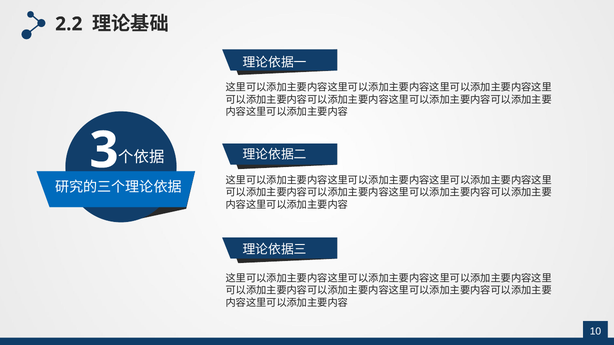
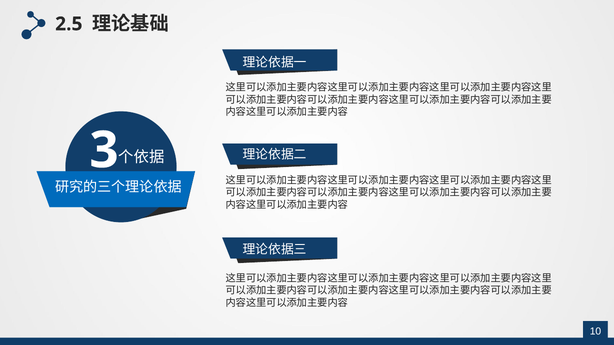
2.2: 2.2 -> 2.5
